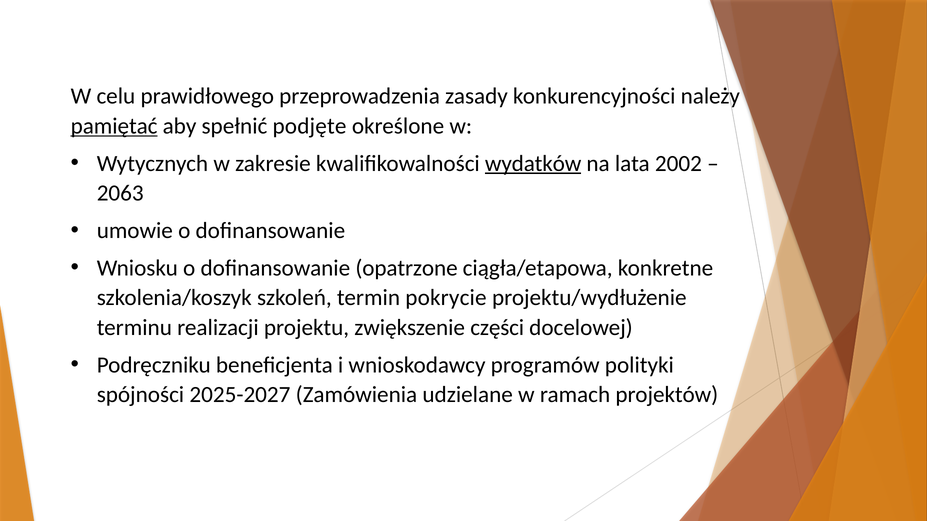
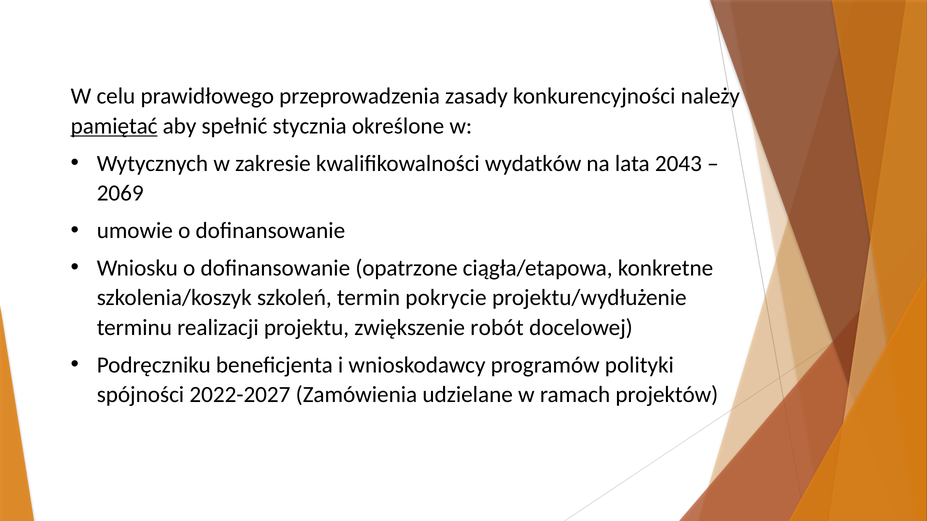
podjęte: podjęte -> stycznia
wydatków underline: present -> none
2002: 2002 -> 2043
2063: 2063 -> 2069
części: części -> robót
2025-2027: 2025-2027 -> 2022-2027
